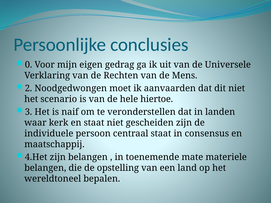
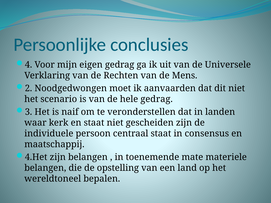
0: 0 -> 4
hele hiertoe: hiertoe -> gedrag
